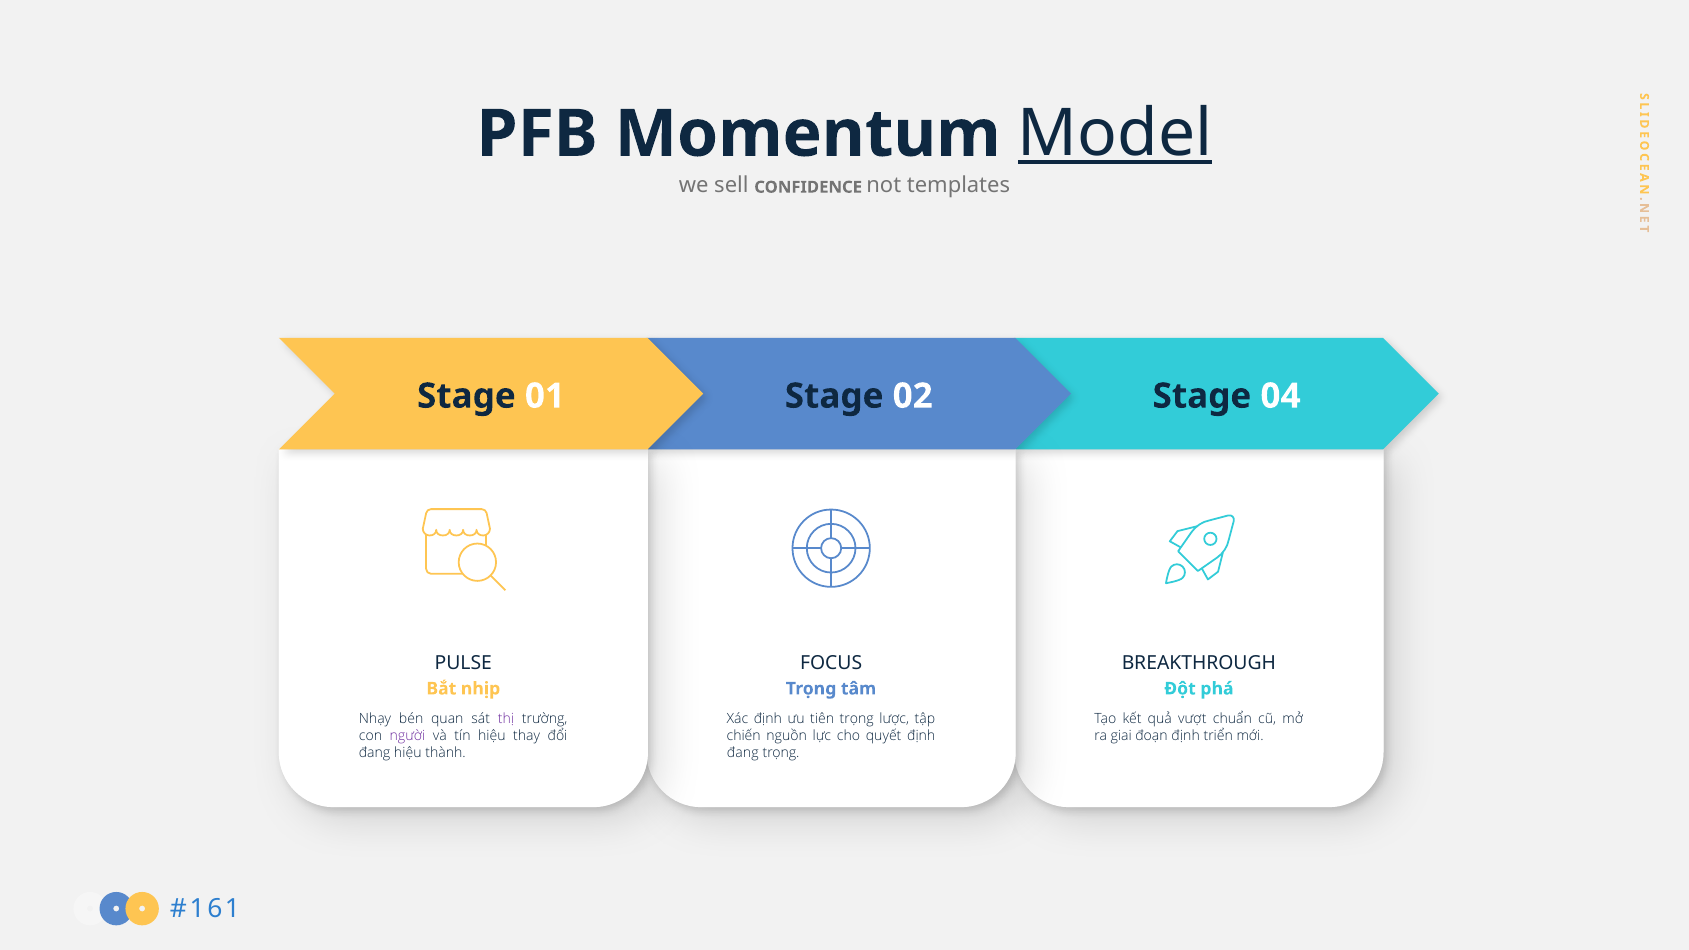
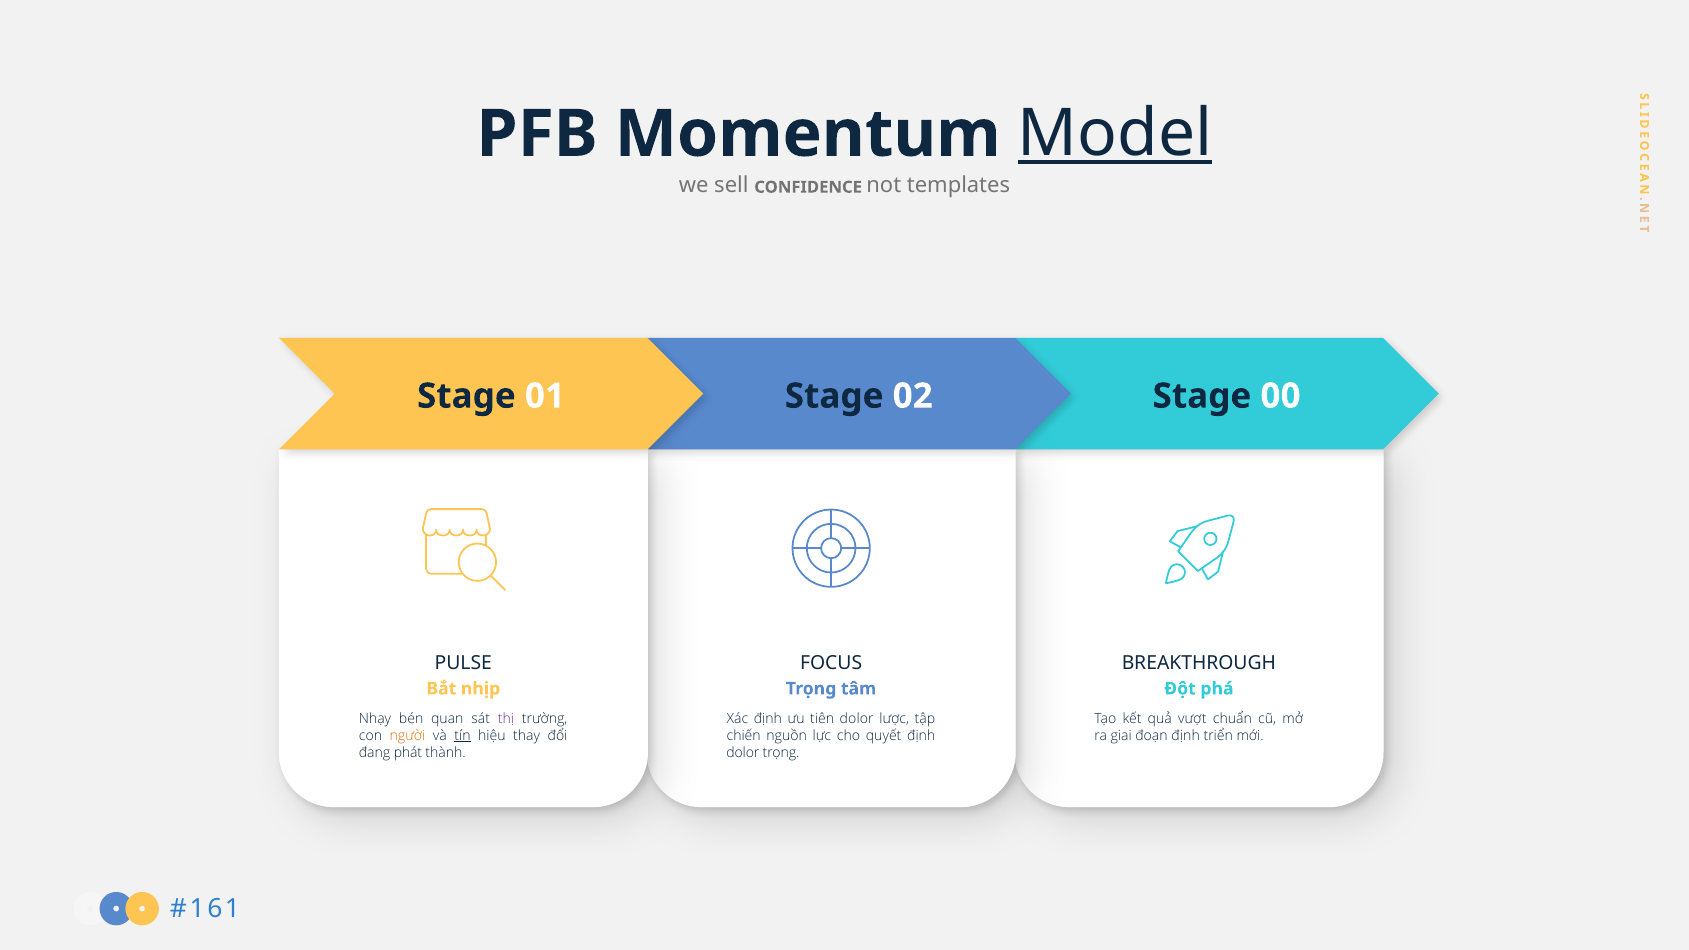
04: 04 -> 00
tiên trọng: trọng -> dolor
người colour: purple -> orange
tín underline: none -> present
đang hiệu: hiệu -> phát
đang at (743, 753): đang -> dolor
